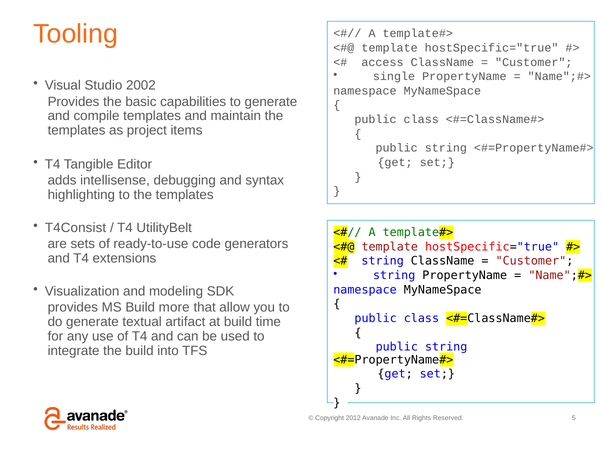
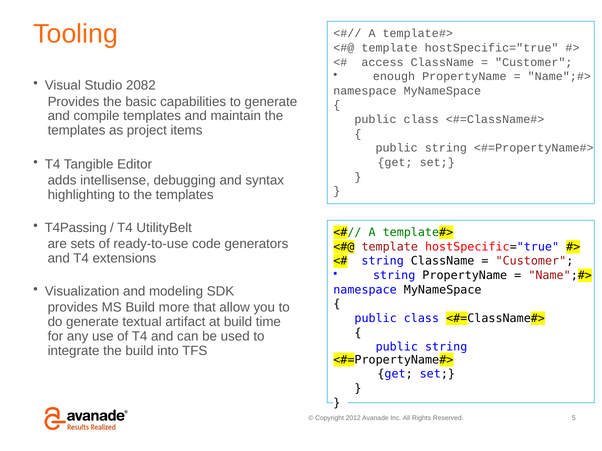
single: single -> enough
2002: 2002 -> 2082
T4Consist: T4Consist -> T4Passing
